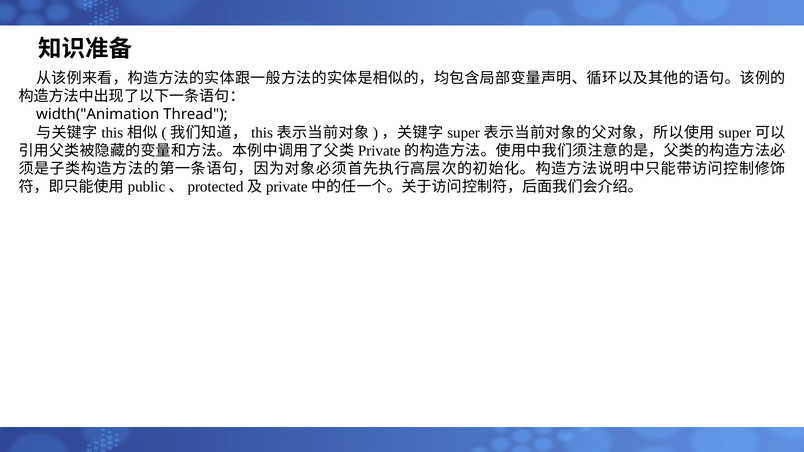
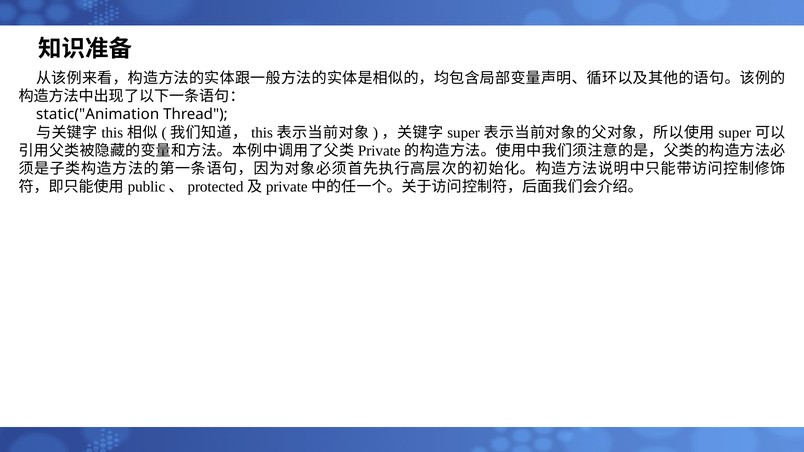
width("Animation: width("Animation -> static("Animation
